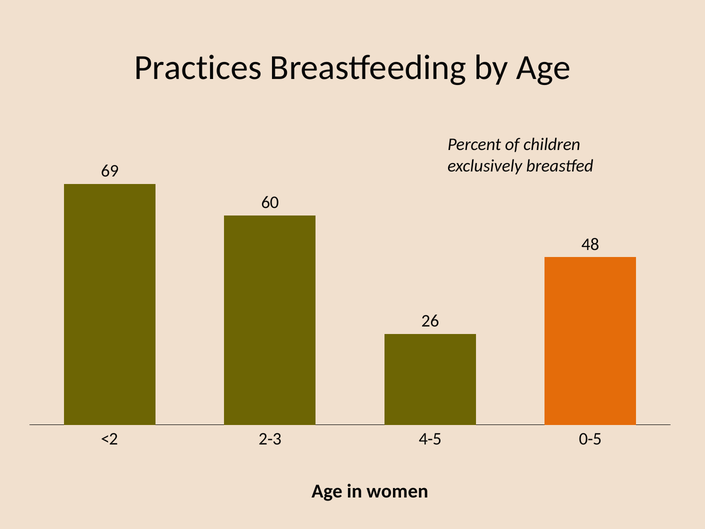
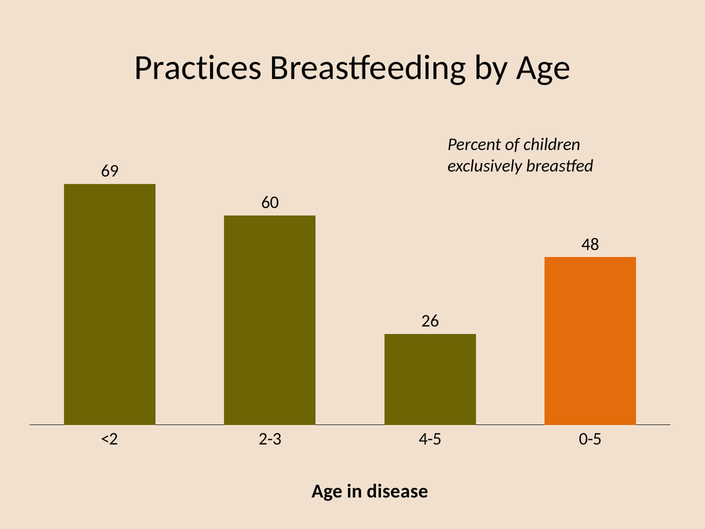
women: women -> disease
